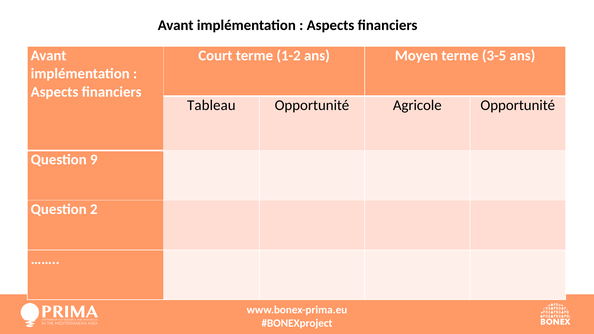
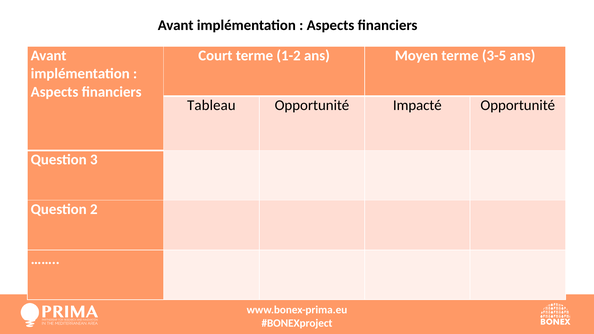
Agricole: Agricole -> Impacté
9: 9 -> 3
